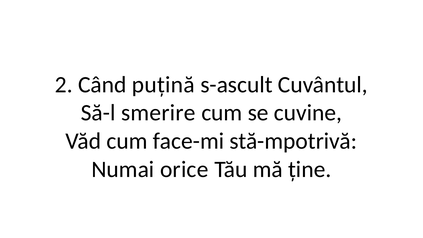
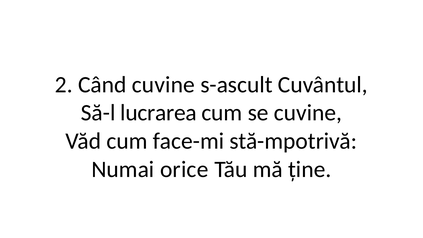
Când puțină: puțină -> cuvine
smerire: smerire -> lucrarea
